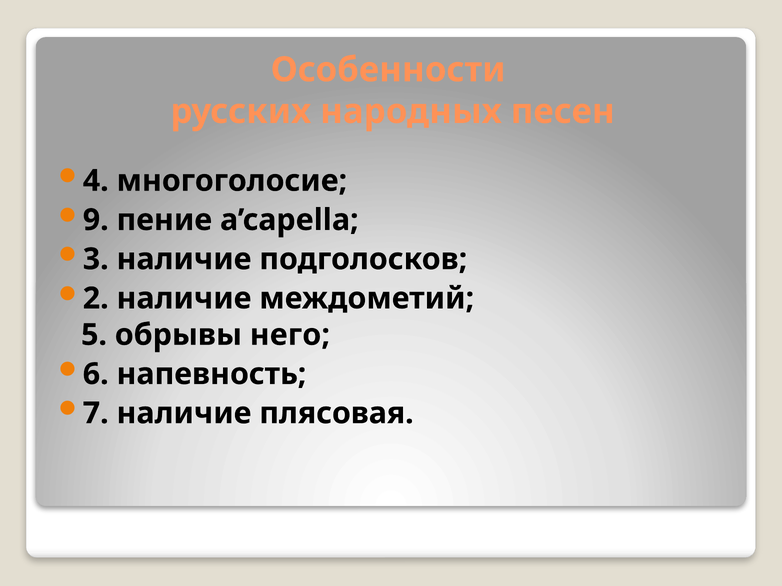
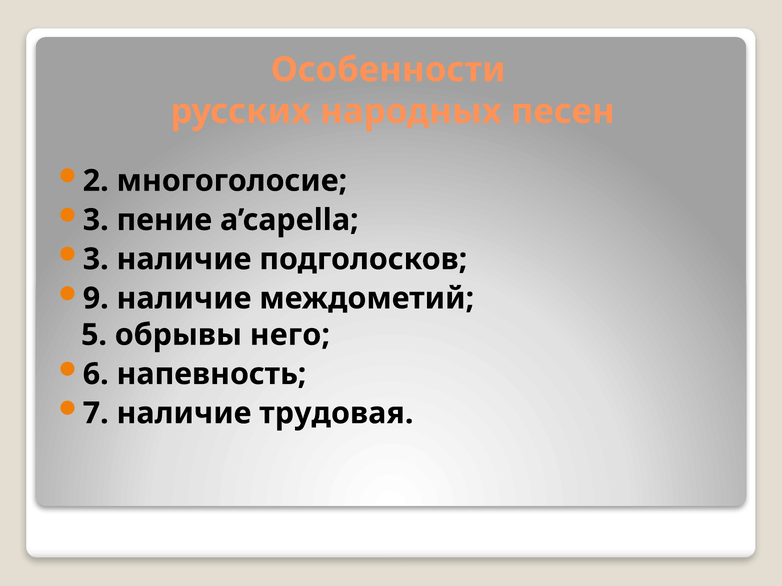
4: 4 -> 2
9 at (96, 220): 9 -> 3
2: 2 -> 9
плясовая: плясовая -> трудовая
